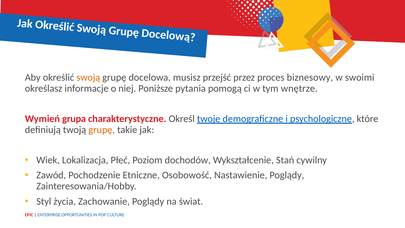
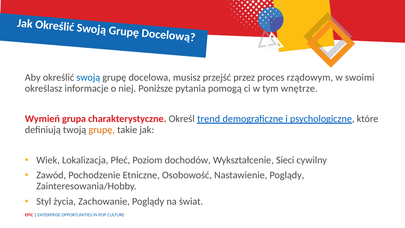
swoją at (88, 77) colour: orange -> blue
biznesowy: biznesowy -> rządowym
twoje: twoje -> trend
Stań: Stań -> Sieci
